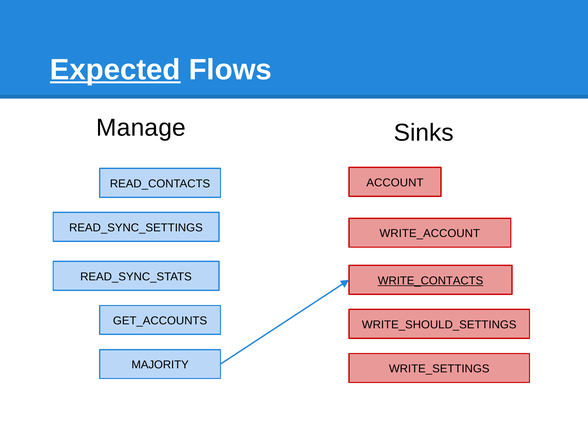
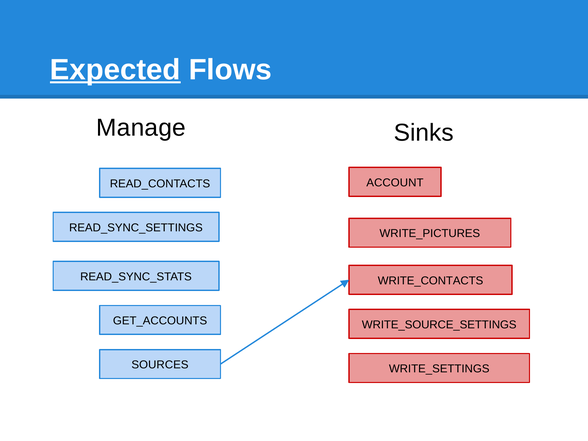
WRITE_ACCOUNT: WRITE_ACCOUNT -> WRITE_PICTURES
WRITE_CONTACTS underline: present -> none
WRITE_SHOULD_SETTINGS: WRITE_SHOULD_SETTINGS -> WRITE_SOURCE_SETTINGS
MAJORITY: MAJORITY -> SOURCES
